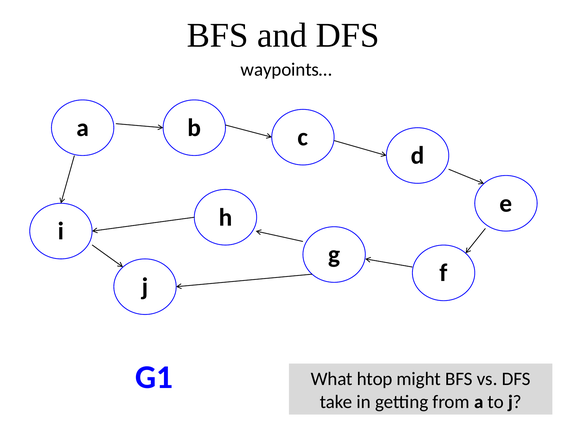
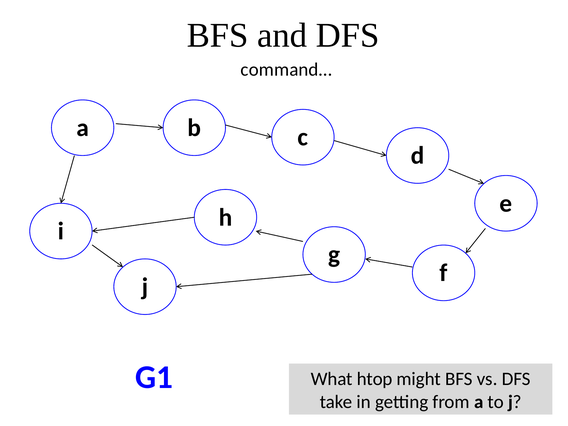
waypoints…: waypoints… -> command…
